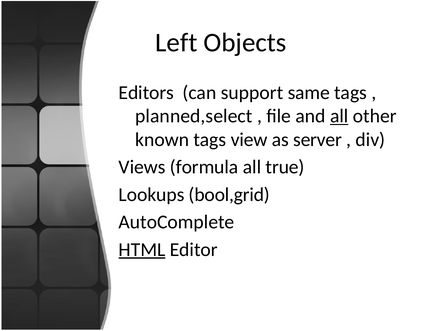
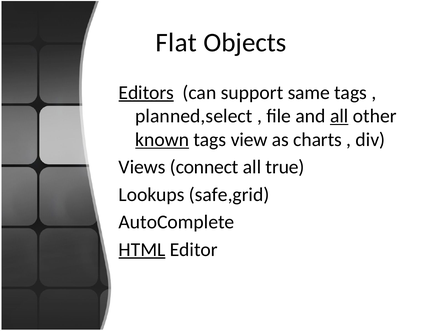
Left: Left -> Flat
Editors underline: none -> present
known underline: none -> present
server: server -> charts
formula: formula -> connect
bool,grid: bool,grid -> safe,grid
